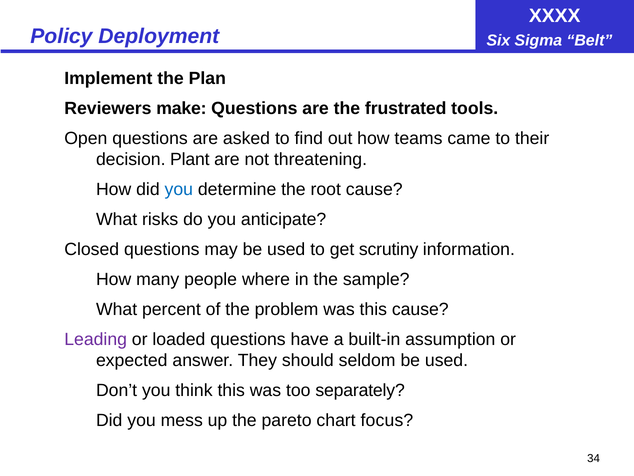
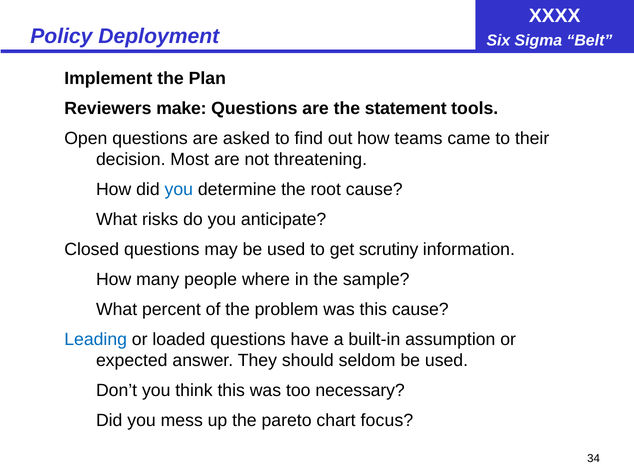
frustrated: frustrated -> statement
Plant: Plant -> Most
Leading colour: purple -> blue
separately: separately -> necessary
